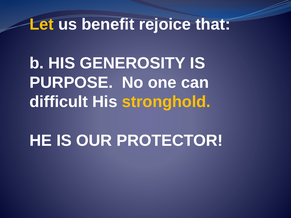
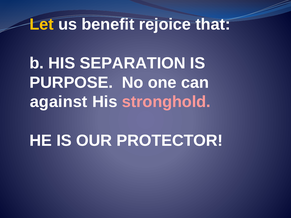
GENEROSITY: GENEROSITY -> SEPARATION
difficult: difficult -> against
stronghold colour: yellow -> pink
